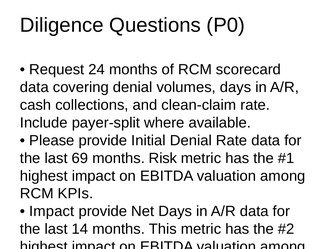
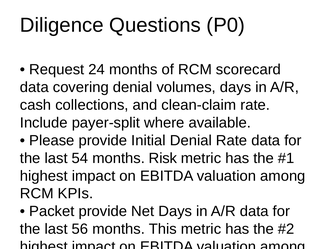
69: 69 -> 54
Impact at (52, 212): Impact -> Packet
14: 14 -> 56
